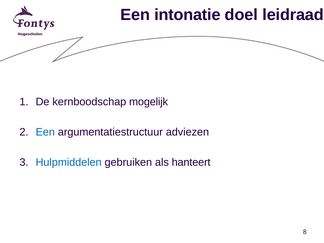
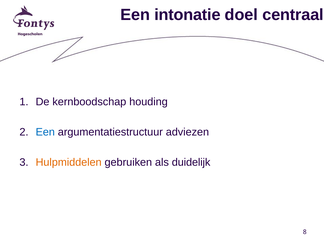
leidraad: leidraad -> centraal
mogelijk: mogelijk -> houding
Hulpmiddelen colour: blue -> orange
hanteert: hanteert -> duidelijk
